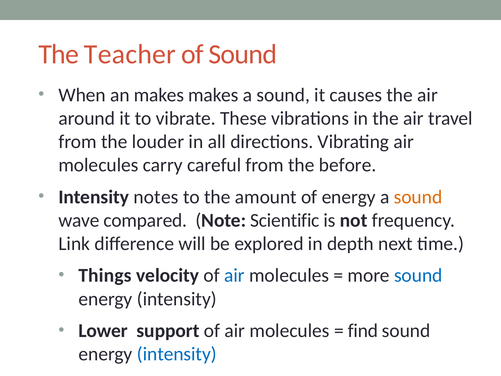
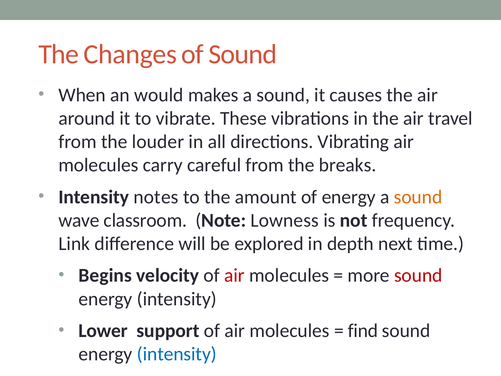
Teacher: Teacher -> Changes
an makes: makes -> would
before: before -> breaks
compared: compared -> classroom
Scientific: Scientific -> Lowness
Things: Things -> Begins
air at (234, 275) colour: blue -> red
sound at (418, 275) colour: blue -> red
